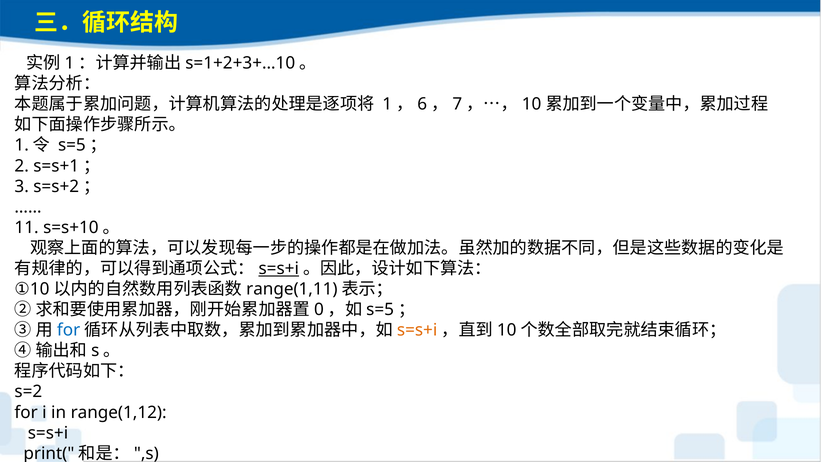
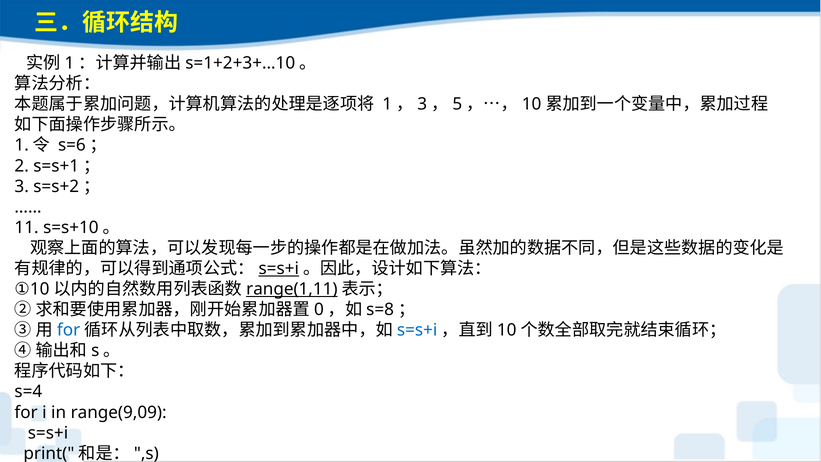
6 at (422, 104): 6 -> 3
7: 7 -> 5
s=5 at (72, 145): s=5 -> s=6
range(1,11 underline: none -> present
s=5 at (380, 310): s=5 -> s=8
s=s+i at (417, 330) colour: orange -> blue
s=2: s=2 -> s=4
range(1,12: range(1,12 -> range(9,09
